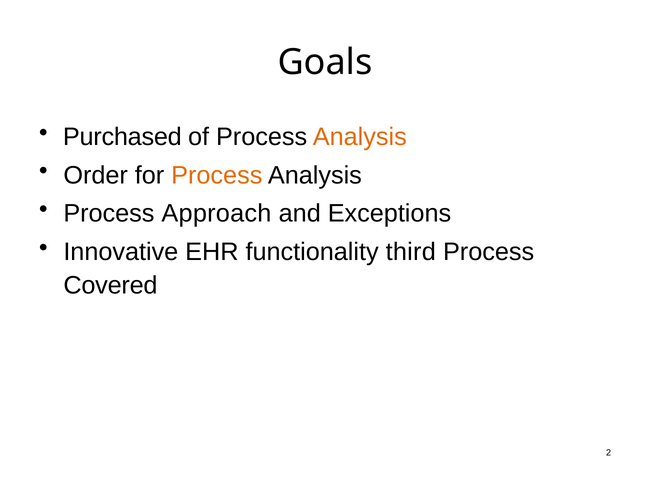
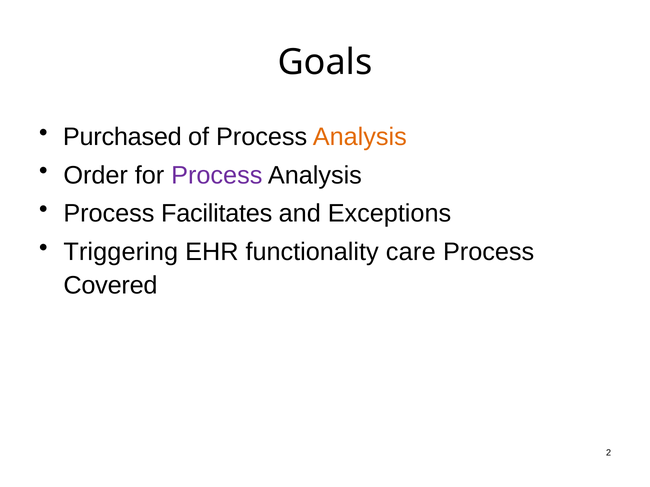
Process at (217, 175) colour: orange -> purple
Approach: Approach -> Facilitates
Innovative: Innovative -> Triggering
third: third -> care
